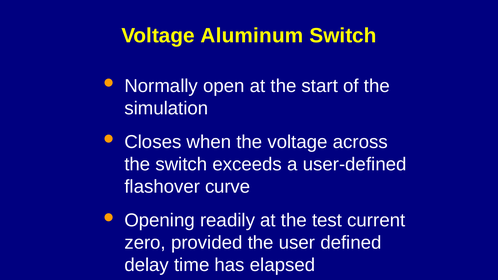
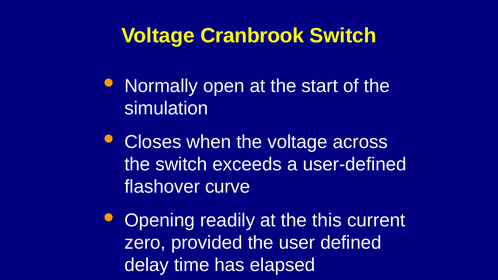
Aluminum: Aluminum -> Cranbrook
test: test -> this
